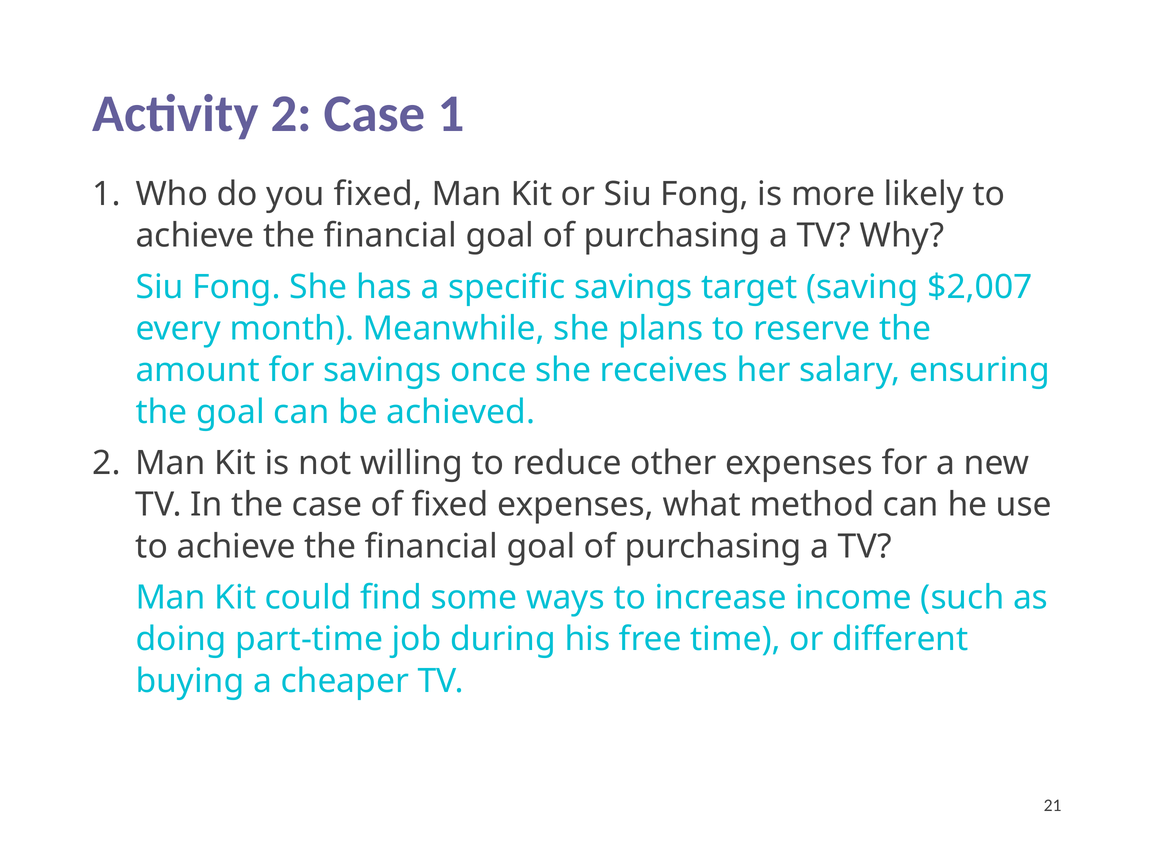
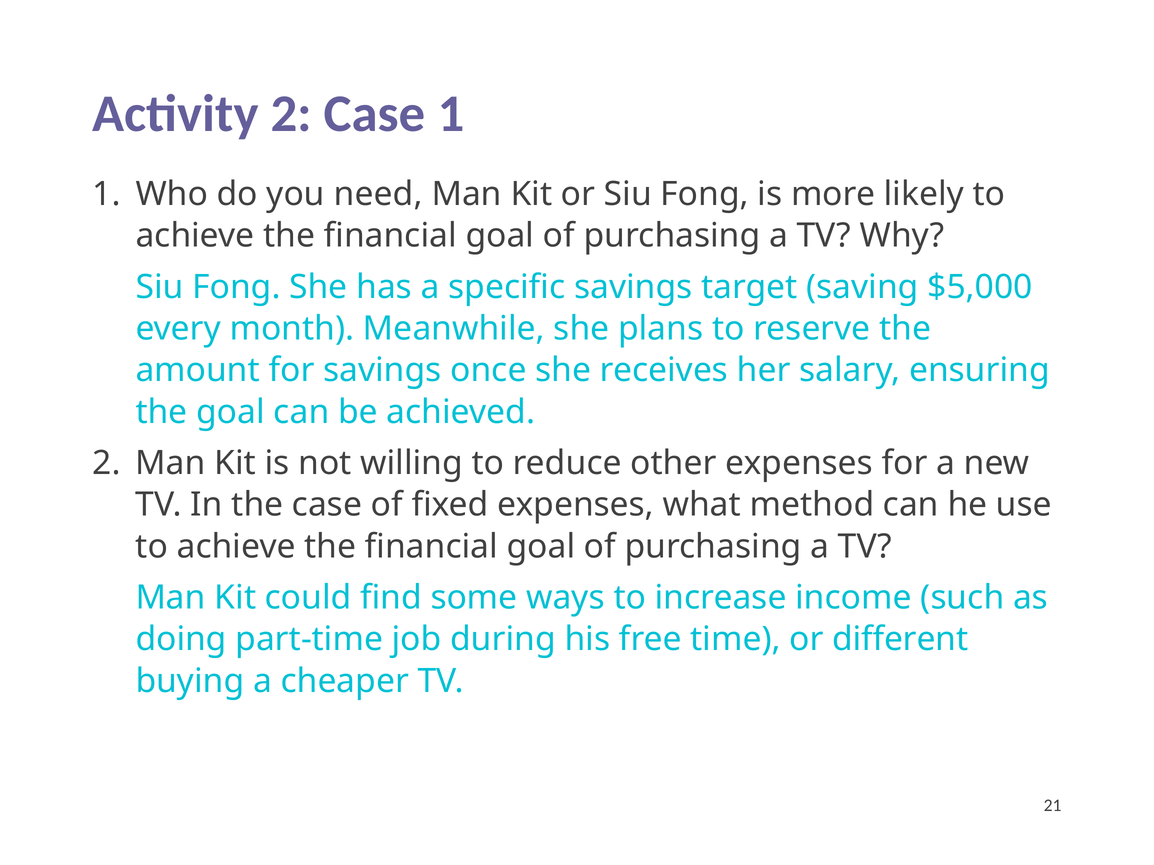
you fixed: fixed -> need
$2,007: $2,007 -> $5,000
